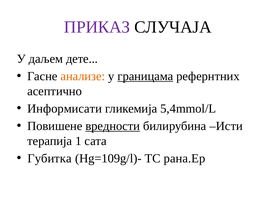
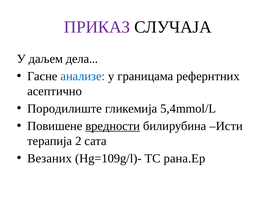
дете: дете -> дела
анализе colour: orange -> blue
границама underline: present -> none
Информисати: Информисати -> Породилиште
1: 1 -> 2
Губитка: Губитка -> Везаних
